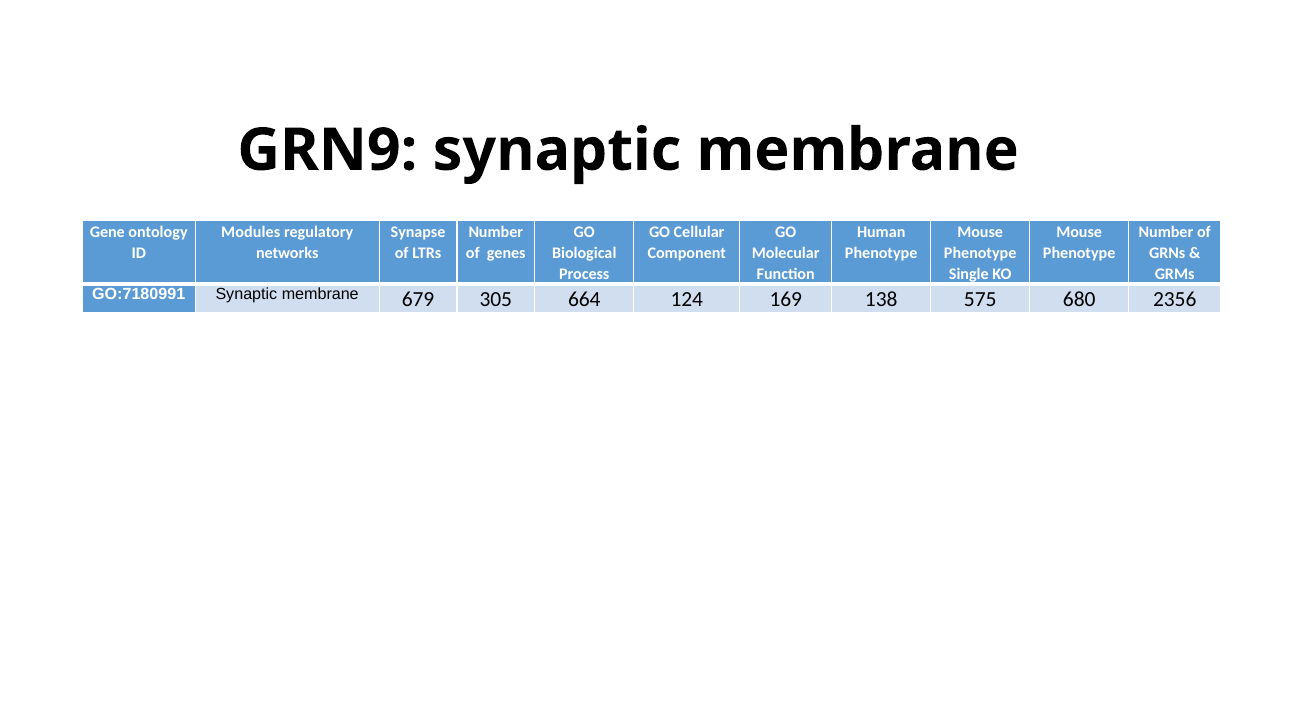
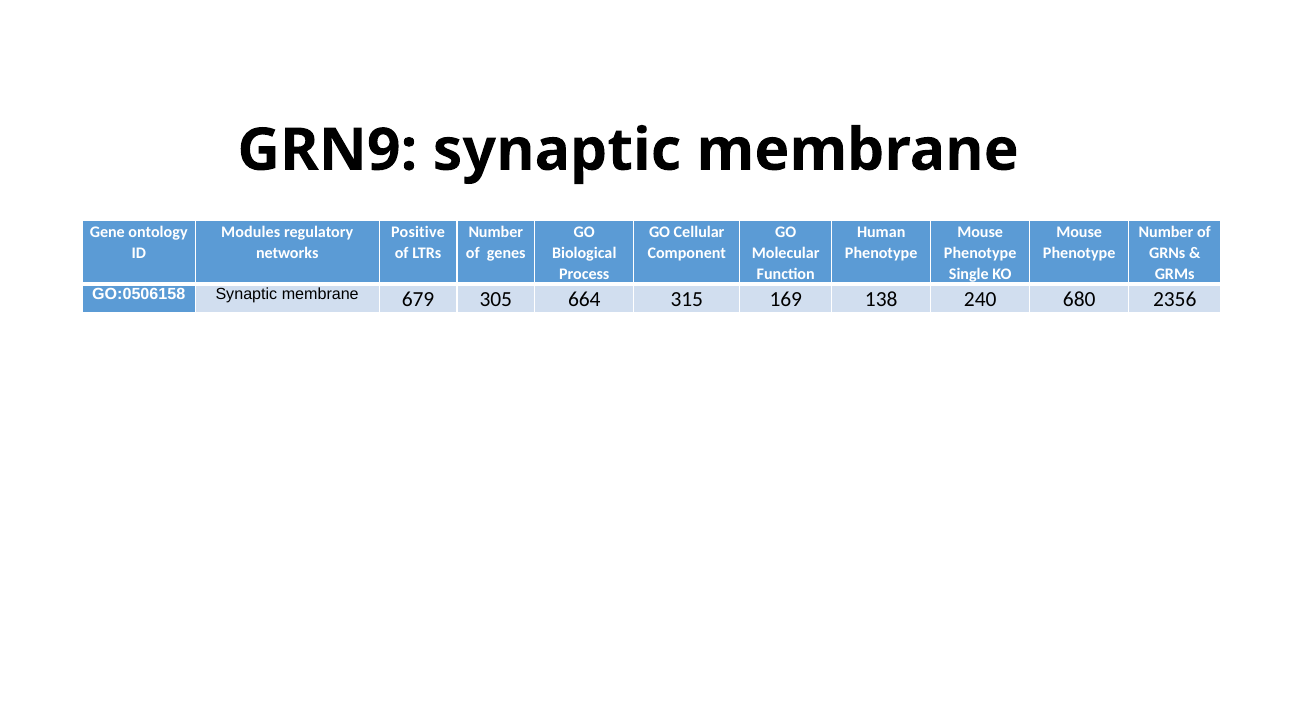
Synapse: Synapse -> Positive
GO:7180991: GO:7180991 -> GO:0506158
124: 124 -> 315
575: 575 -> 240
